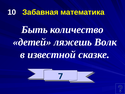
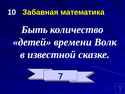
ляжешь: ляжешь -> времени
